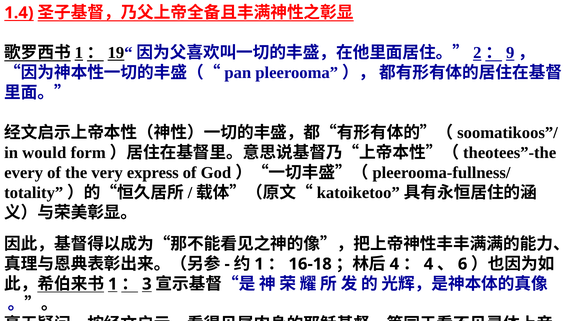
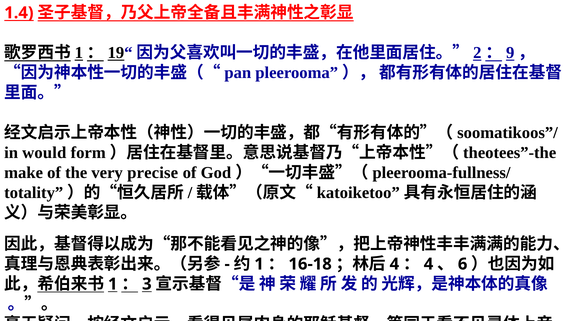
every: every -> make
express: express -> precise
